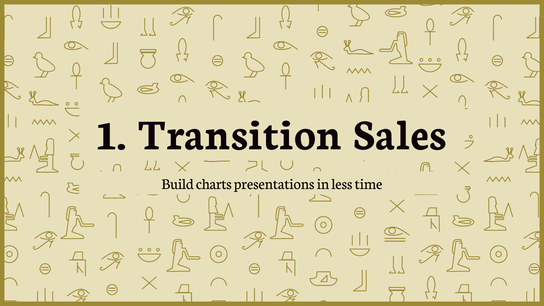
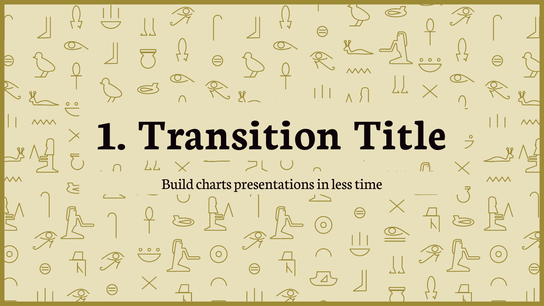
Sales: Sales -> Title
